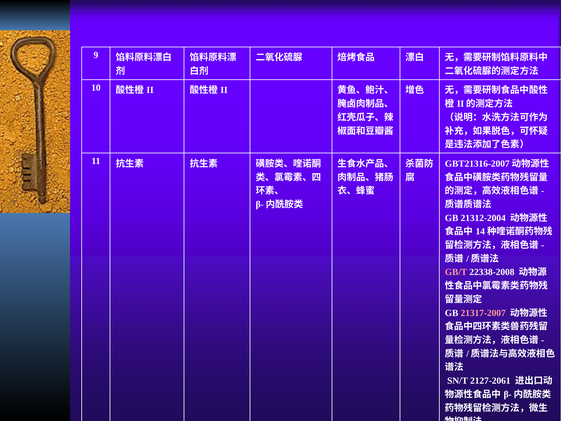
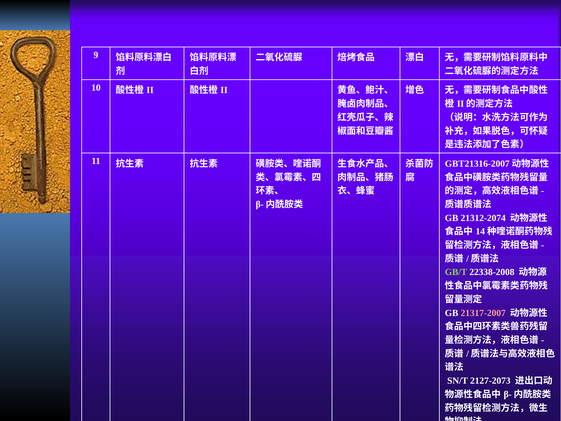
21312-2004: 21312-2004 -> 21312-2074
GB/T colour: pink -> light green
2127-2061: 2127-2061 -> 2127-2073
